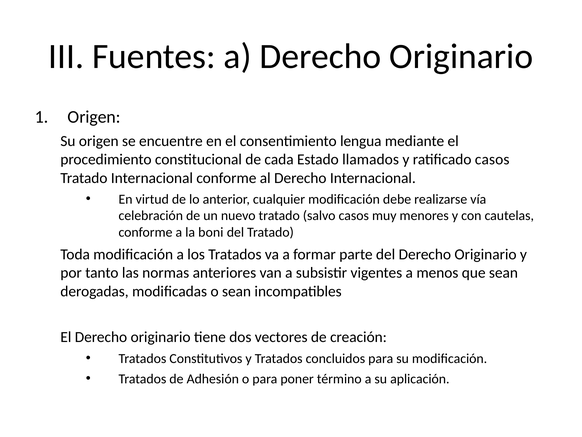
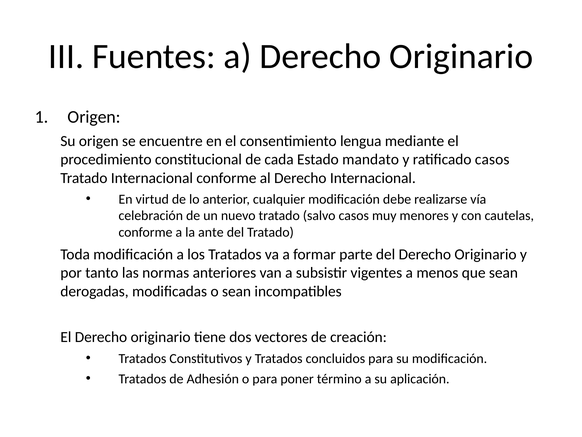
llamados: llamados -> mandato
boni: boni -> ante
